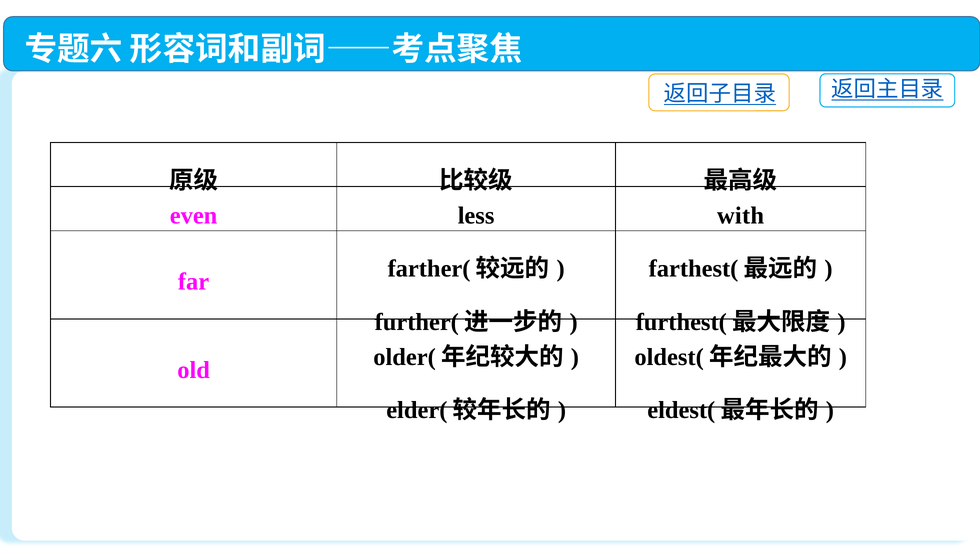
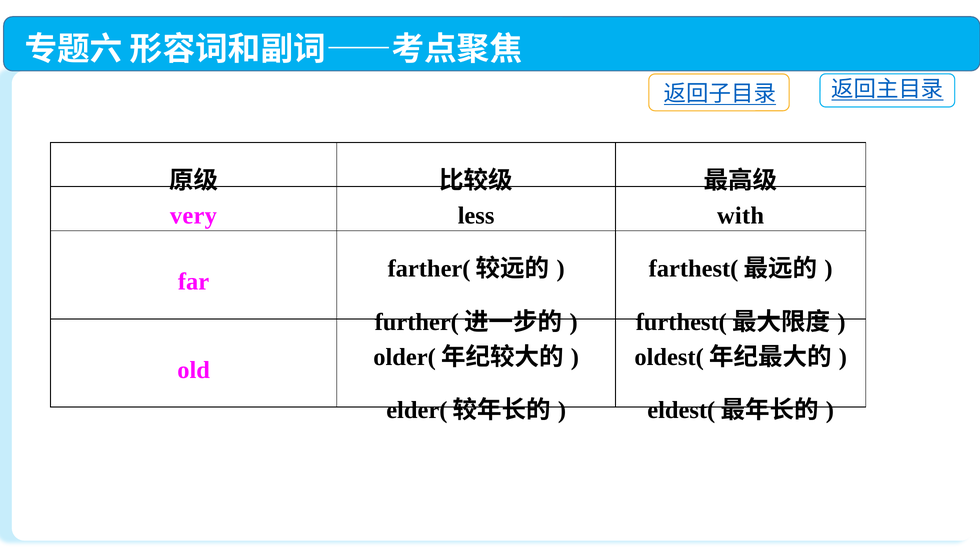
even: even -> very
